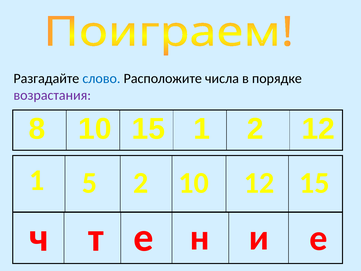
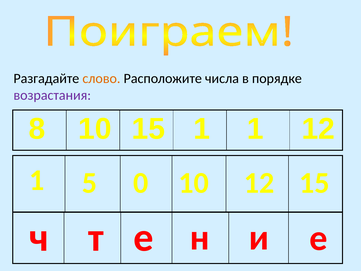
слово colour: blue -> orange
1 2: 2 -> 1
5 2: 2 -> 0
